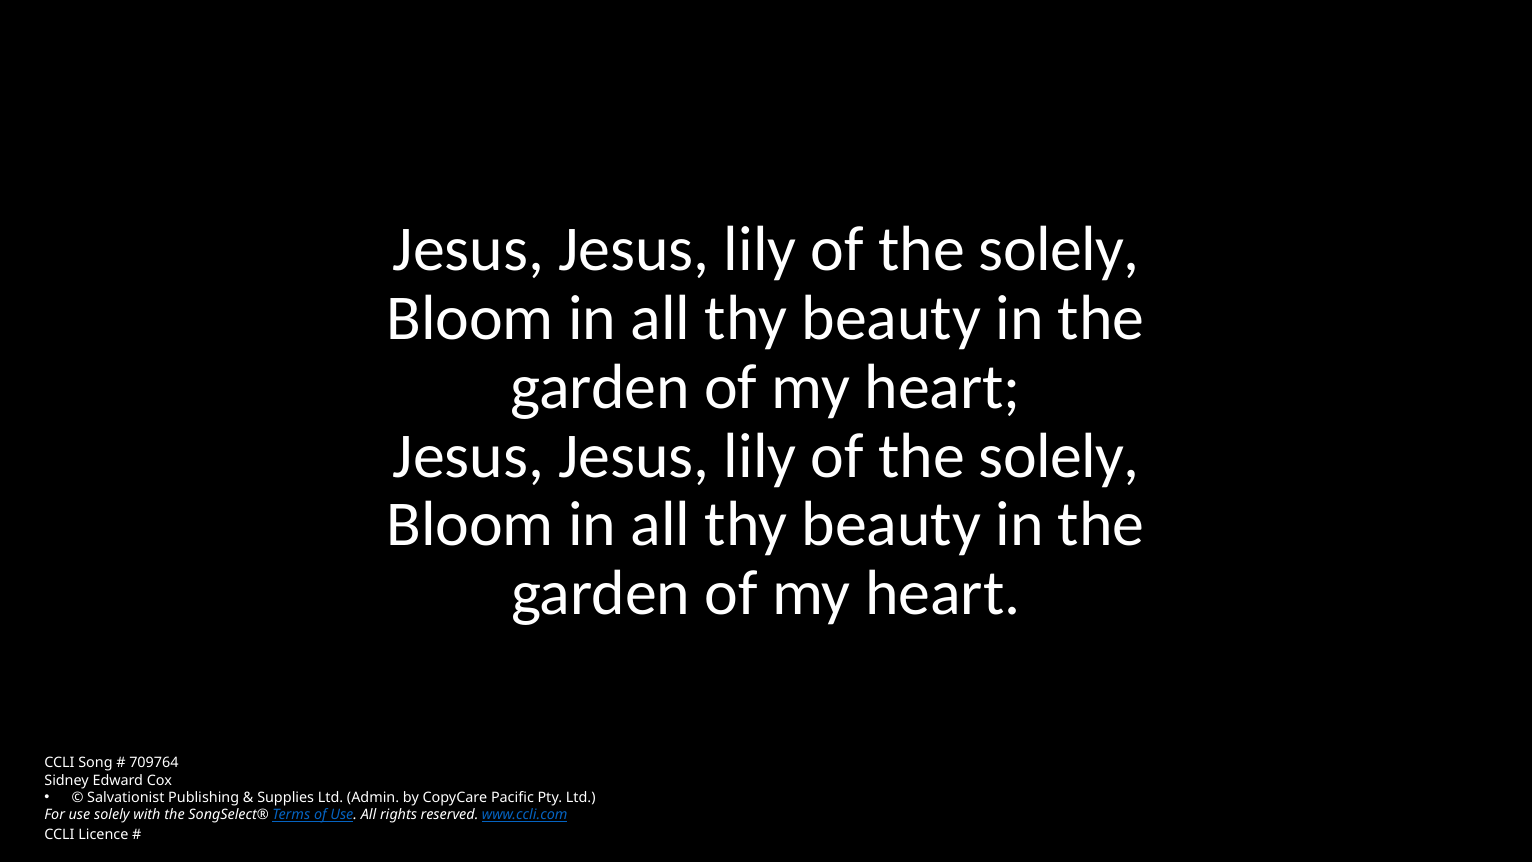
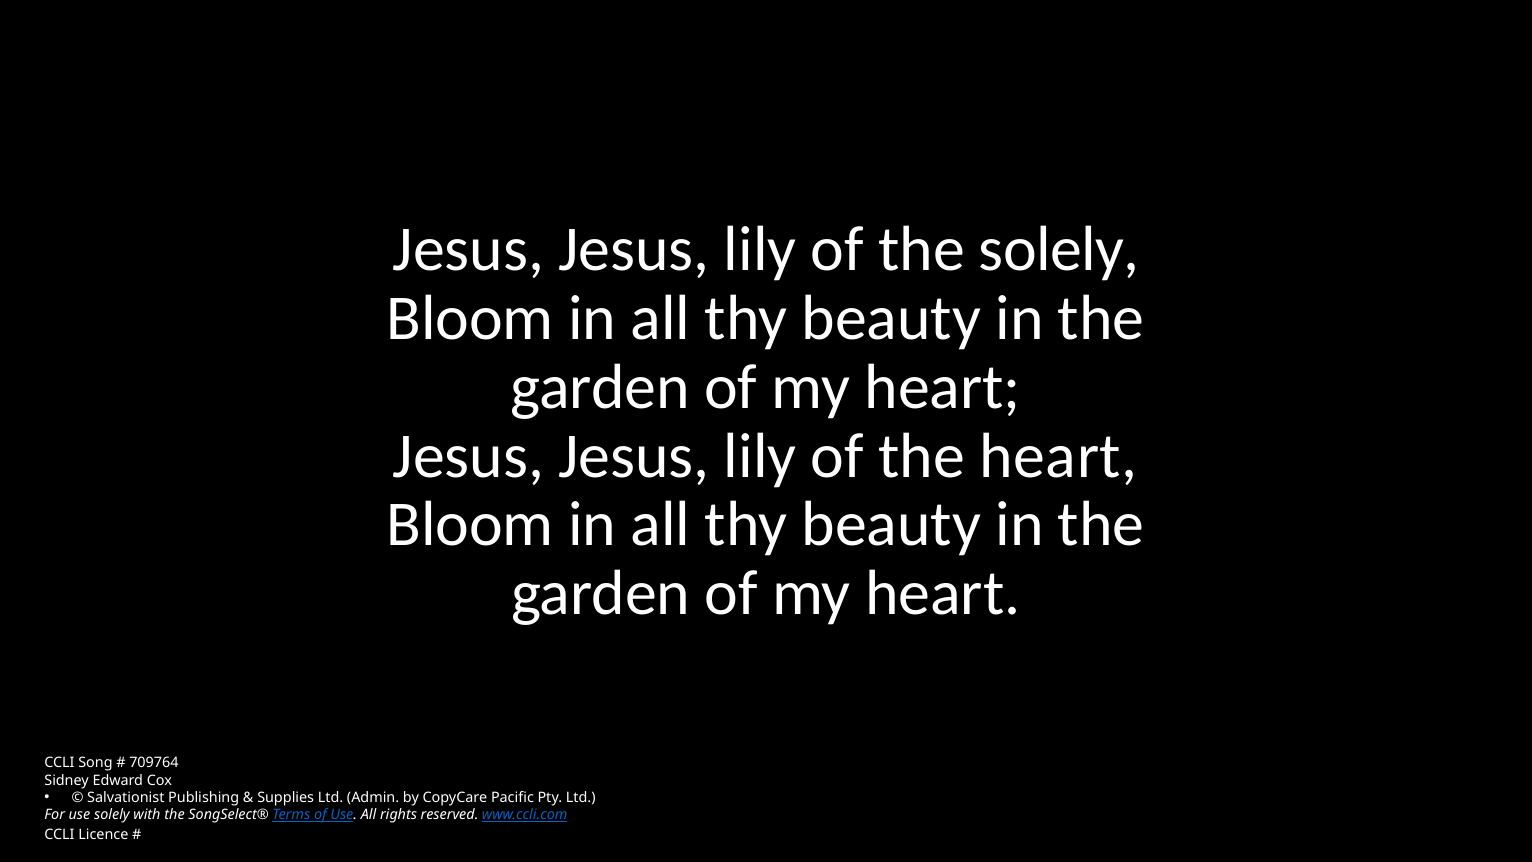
solely at (1059, 456): solely -> heart
